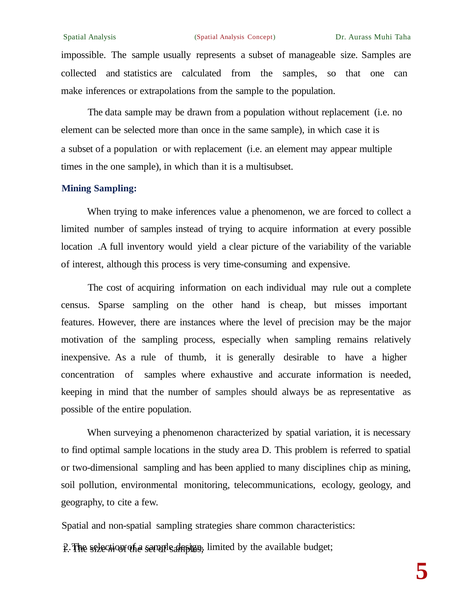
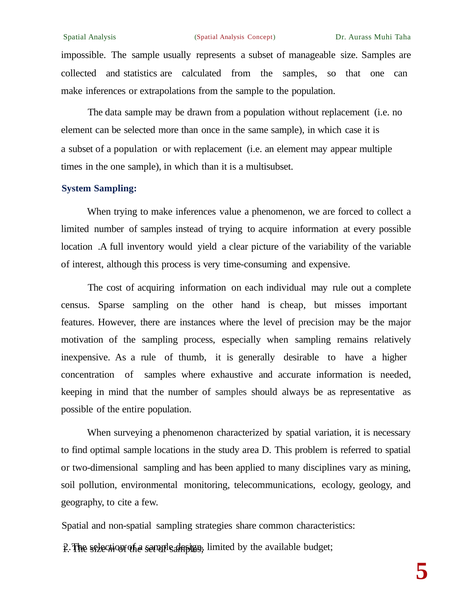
Mining at (76, 189): Mining -> System
chip: chip -> vary
